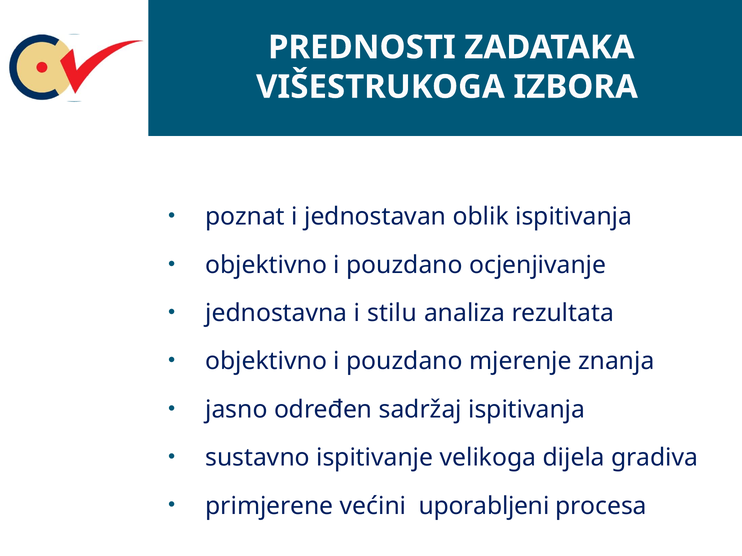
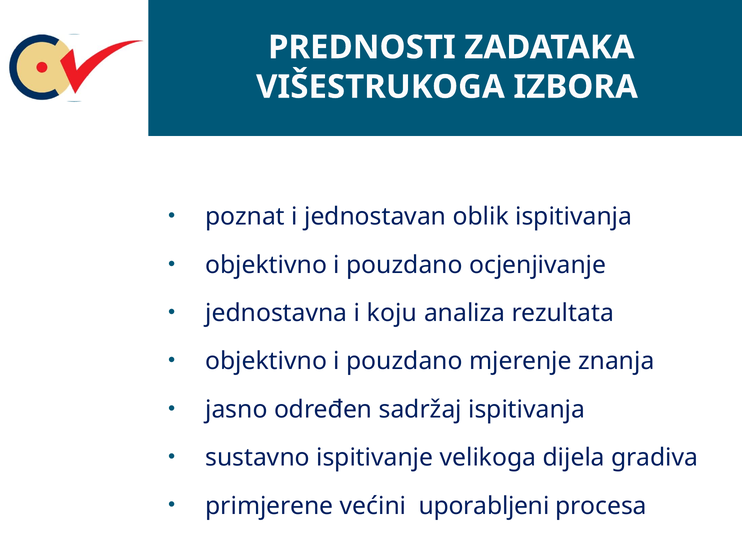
stilu: stilu -> koju
